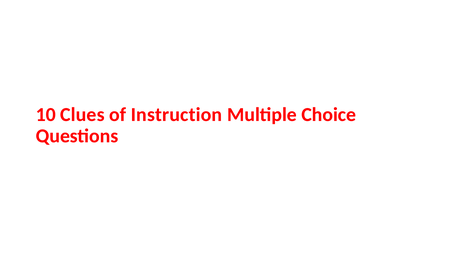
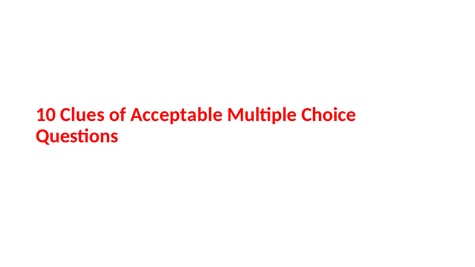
Instruction: Instruction -> Acceptable
